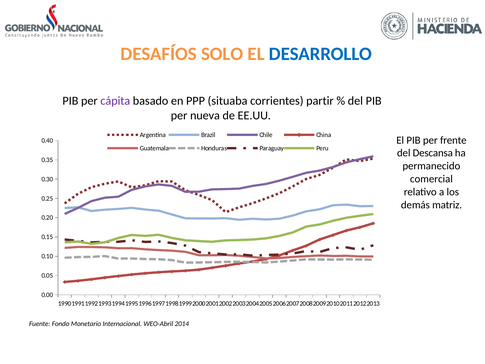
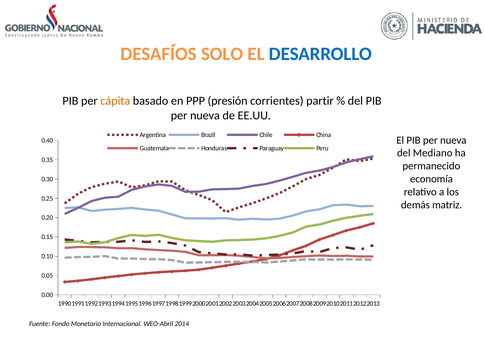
cápita colour: purple -> orange
situaba: situaba -> presión
El PIB per frente: frente -> nueva
Descansa: Descansa -> Mediano
comercial: comercial -> economía
